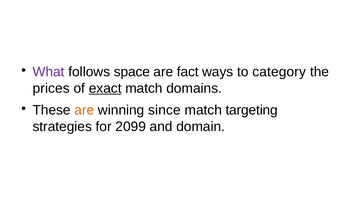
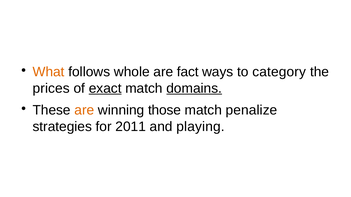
What colour: purple -> orange
space: space -> whole
domains underline: none -> present
since: since -> those
targeting: targeting -> penalize
2099: 2099 -> 2011
domain: domain -> playing
